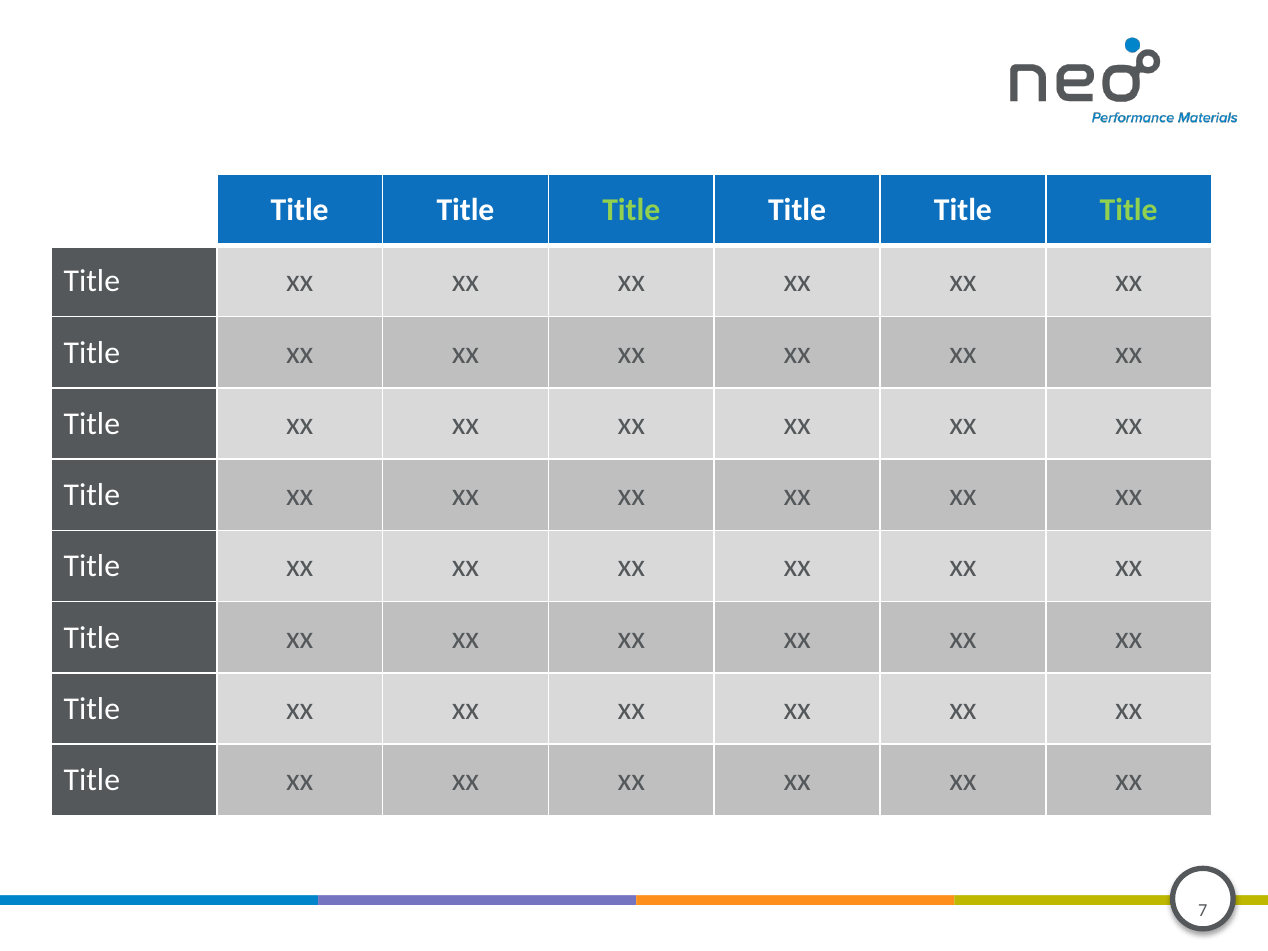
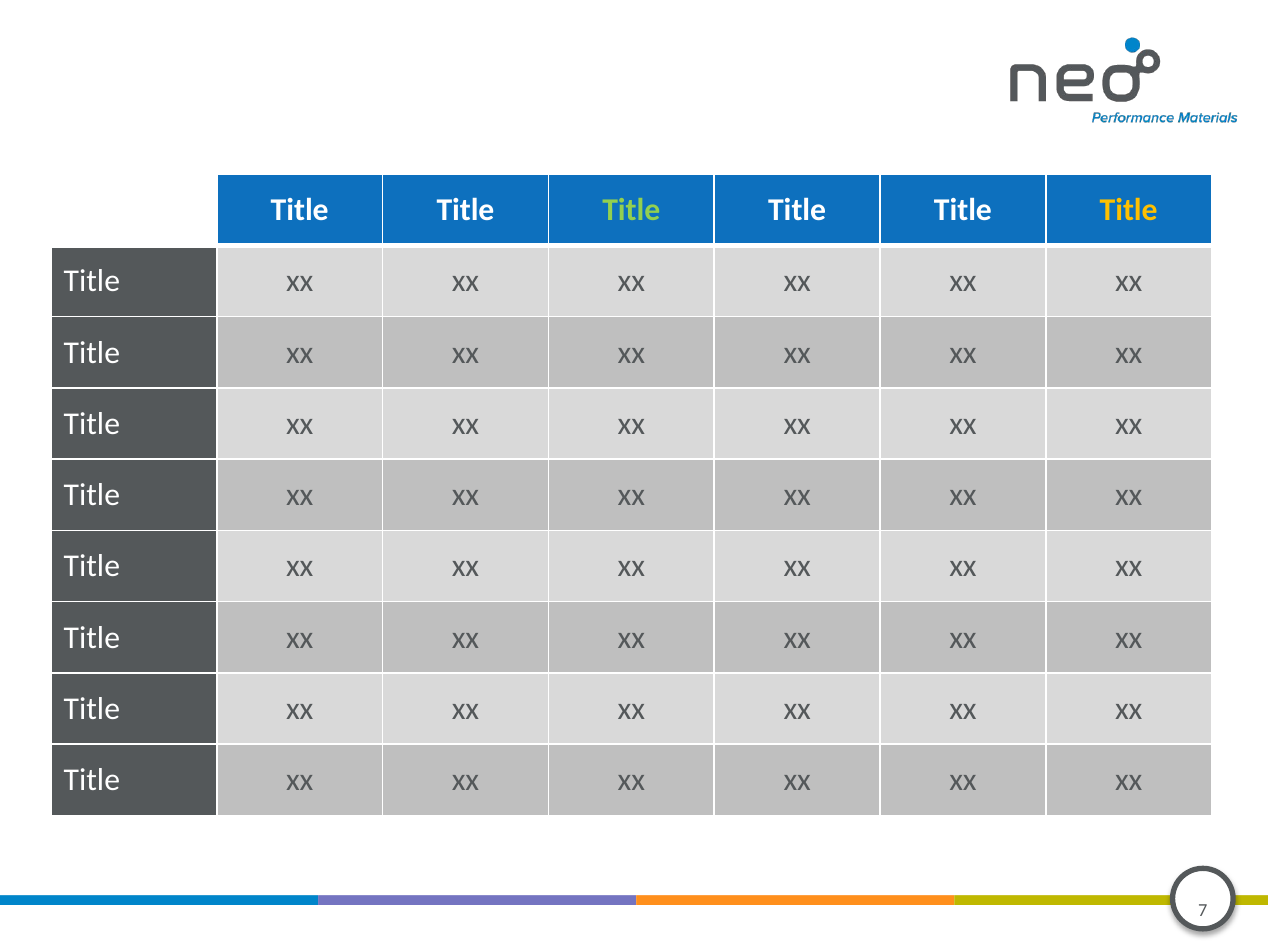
Title at (1129, 210) colour: light green -> yellow
